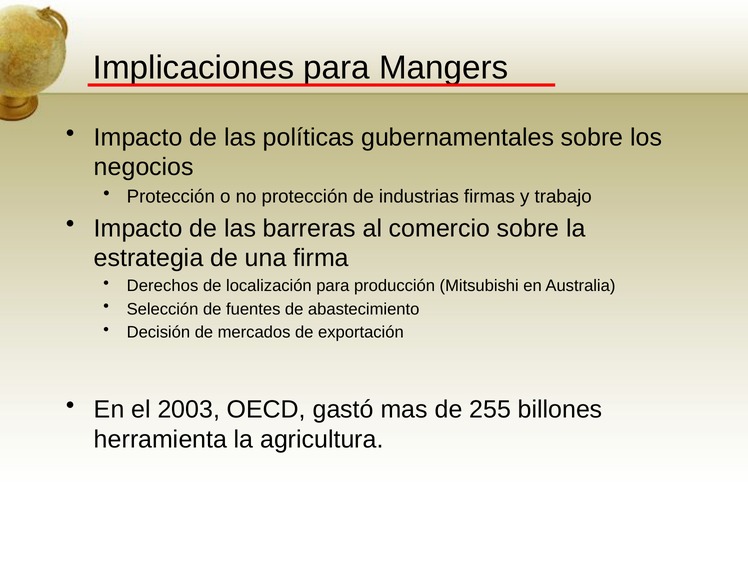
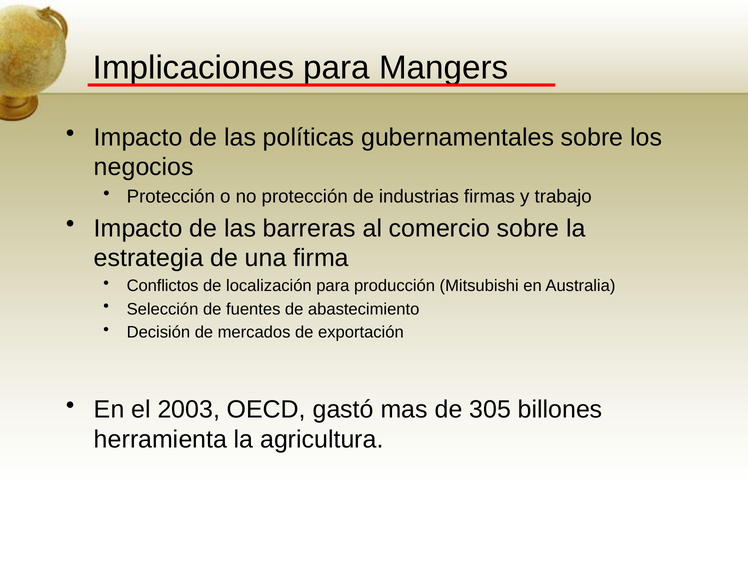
Derechos: Derechos -> Conflictos
255: 255 -> 305
